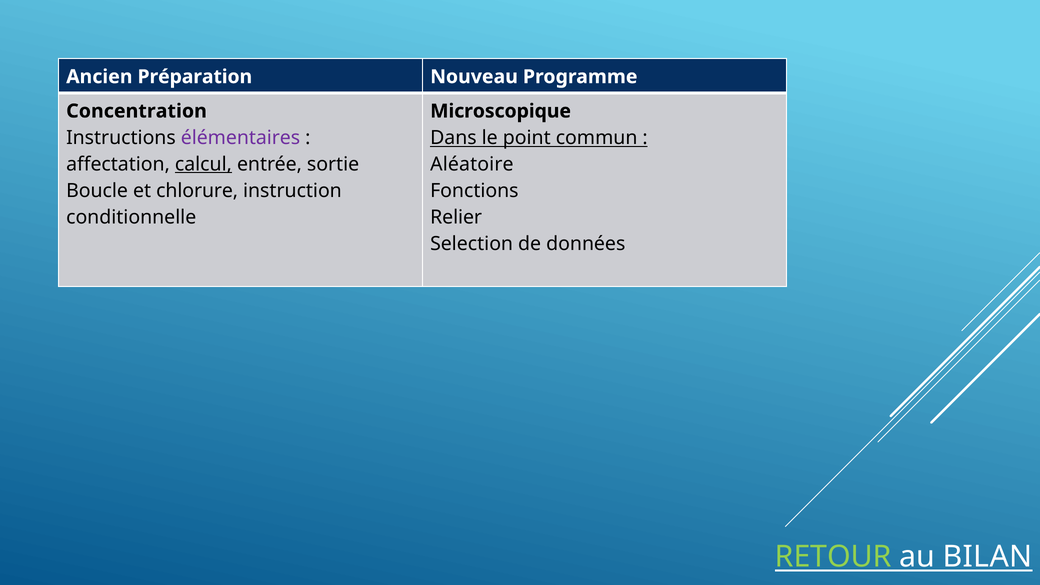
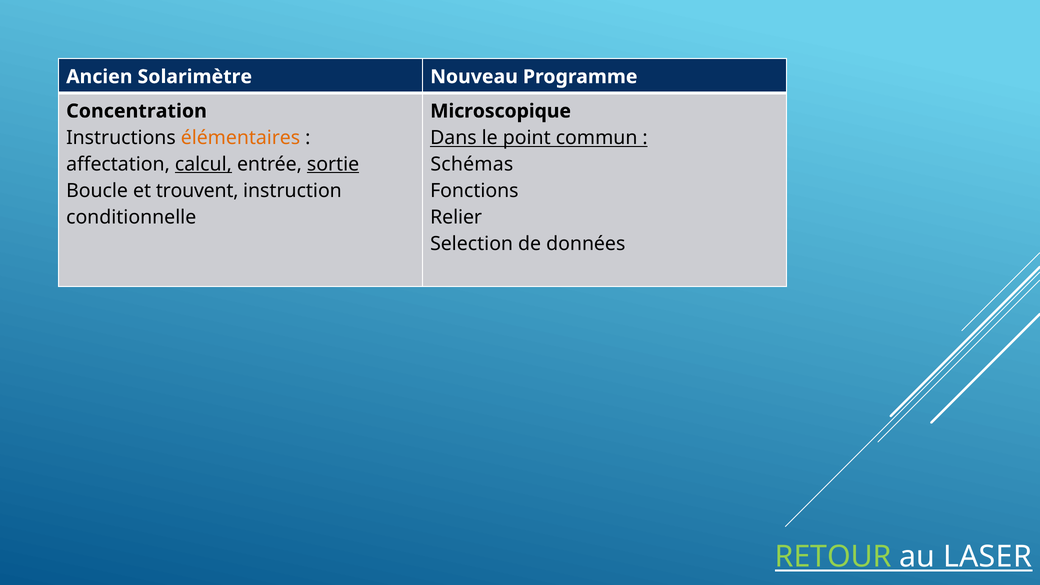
Préparation: Préparation -> Solarimètre
élémentaires colour: purple -> orange
sortie underline: none -> present
Aléatoire: Aléatoire -> Schémas
chlorure: chlorure -> trouvent
BILAN: BILAN -> LASER
